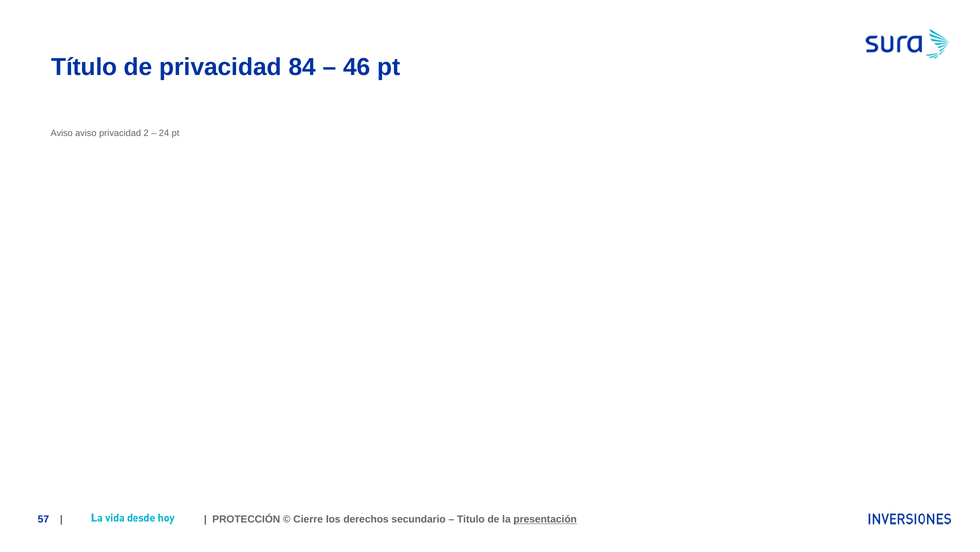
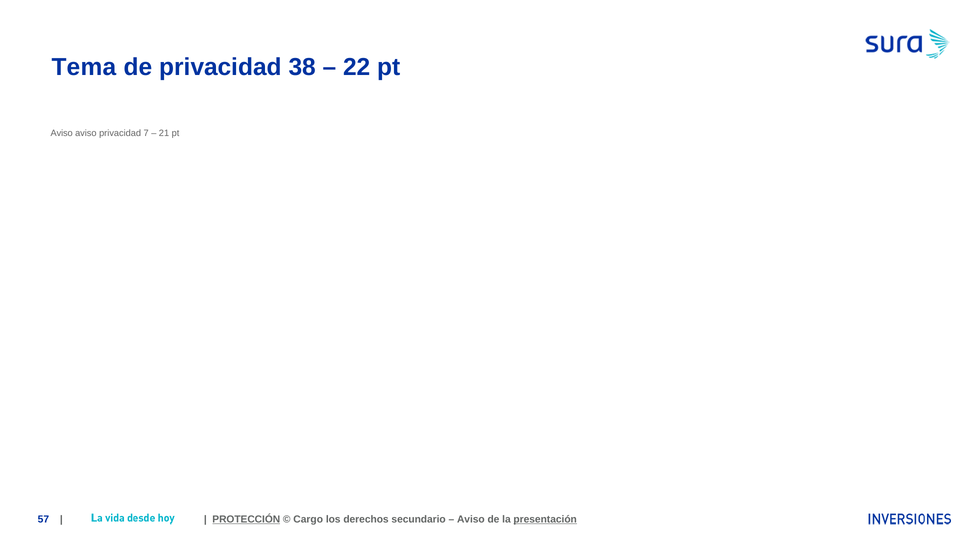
Título: Título -> Tema
84: 84 -> 38
46: 46 -> 22
2: 2 -> 7
24: 24 -> 21
PROTECCIÓN underline: none -> present
Cierre: Cierre -> Cargo
Titulo at (471, 519): Titulo -> Aviso
